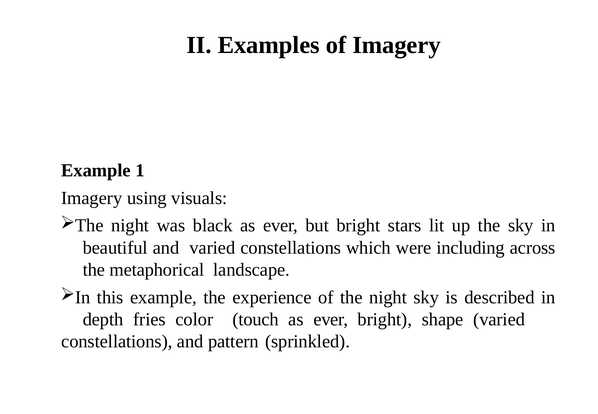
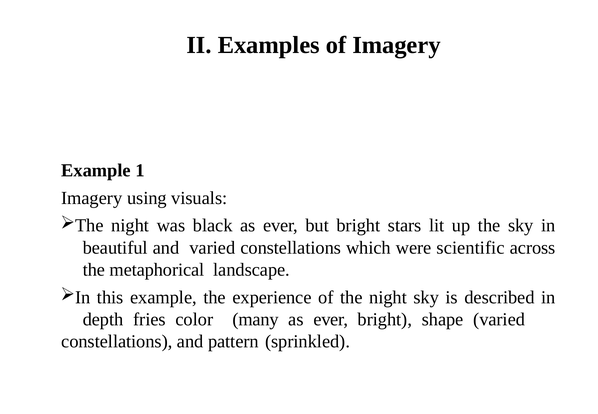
including: including -> scientific
touch: touch -> many
